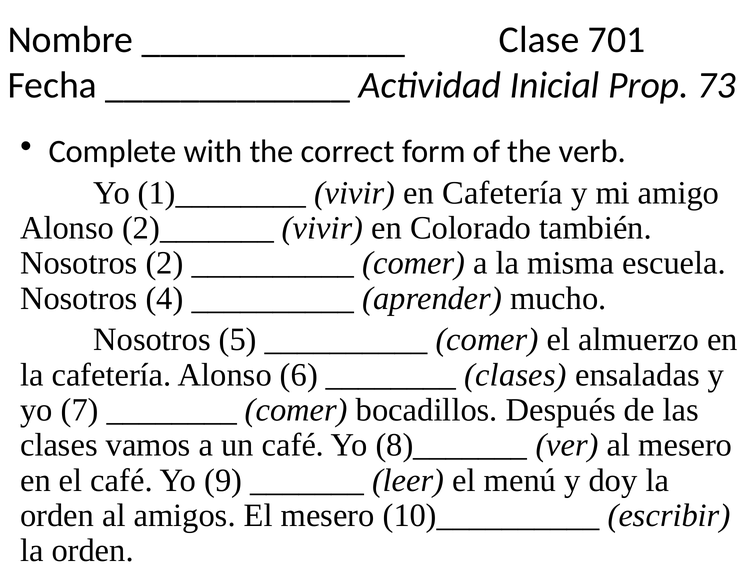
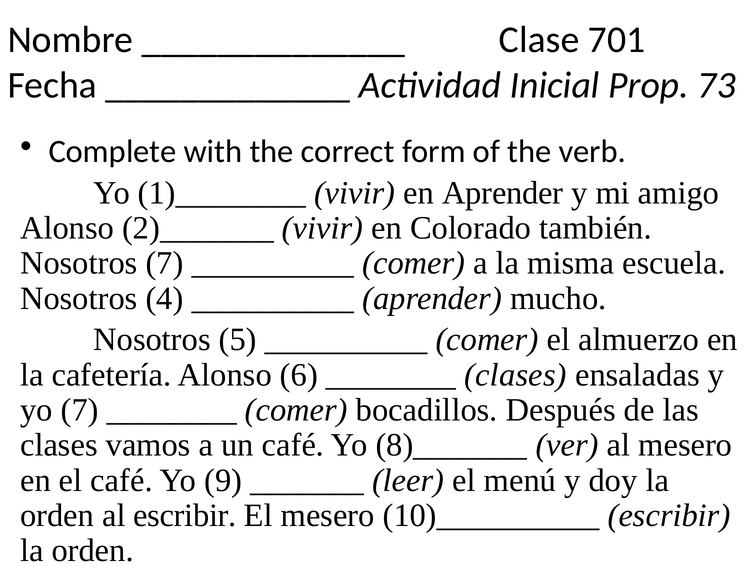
en Cafetería: Cafetería -> Aprender
Nosotros 2: 2 -> 7
al amigos: amigos -> escribir
